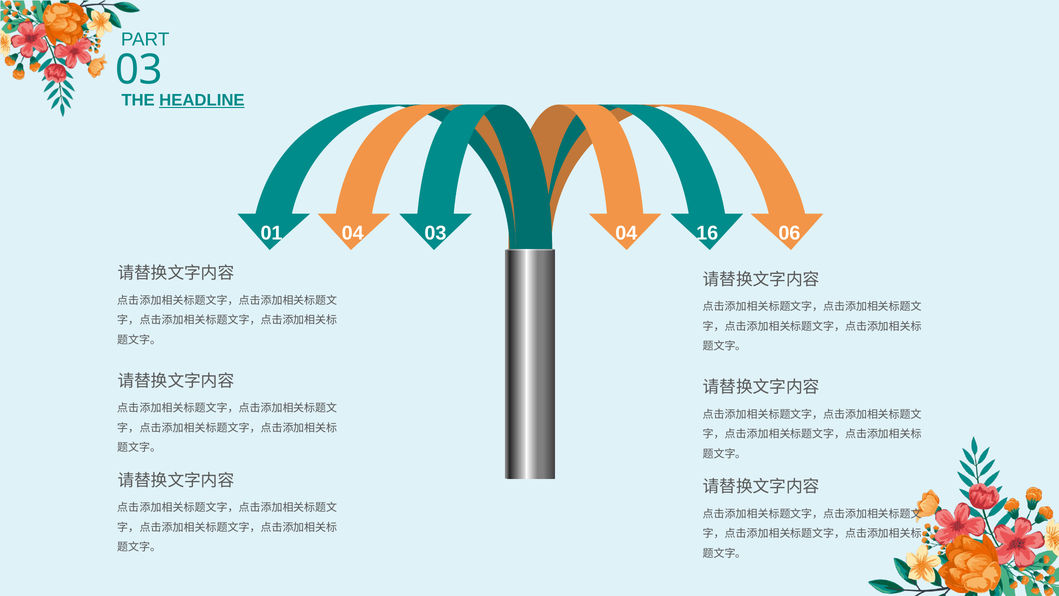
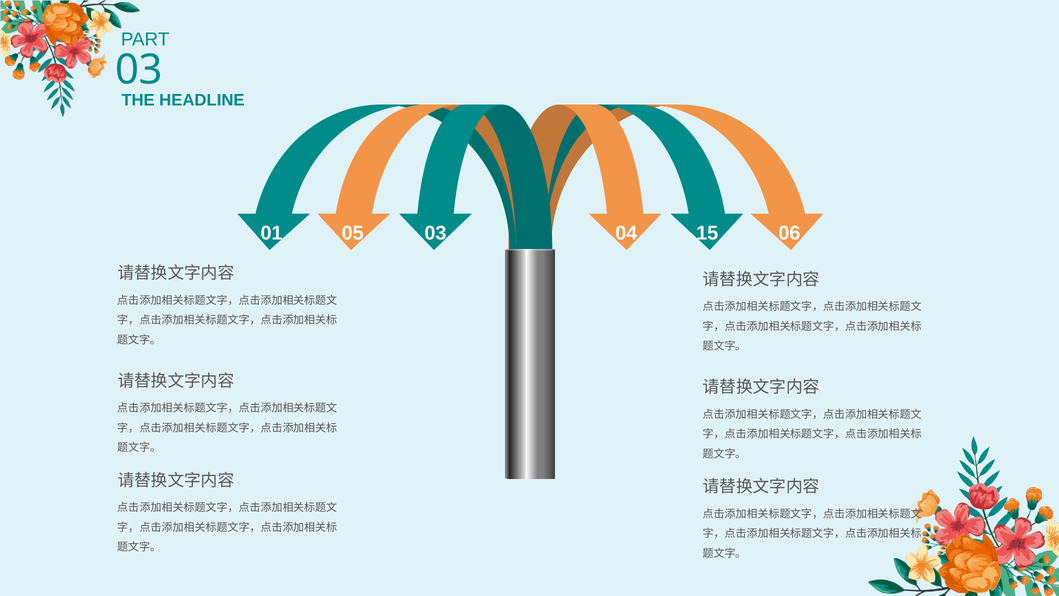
HEADLINE underline: present -> none
01 04: 04 -> 05
16: 16 -> 15
